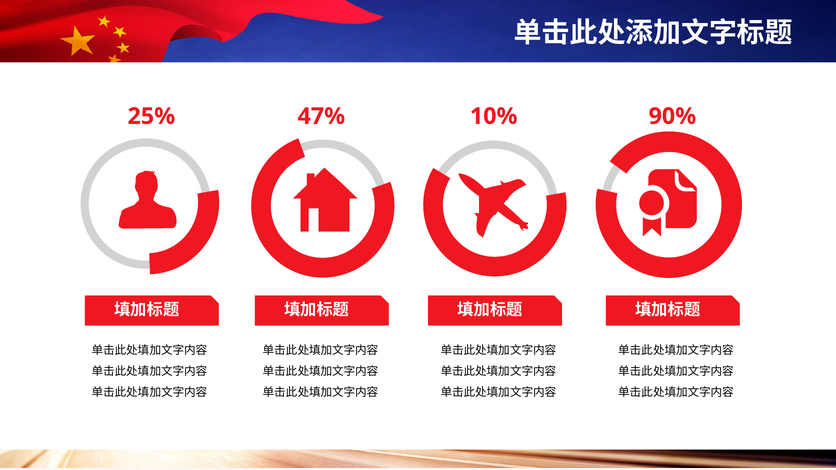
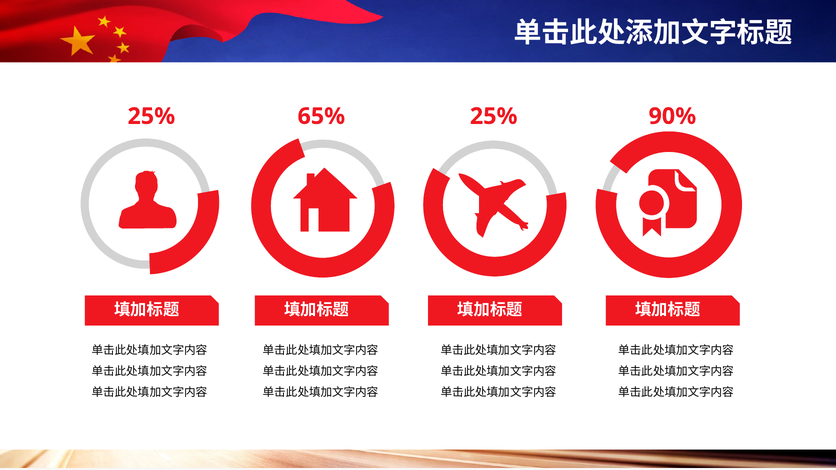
47%: 47% -> 65%
10% at (494, 116): 10% -> 25%
